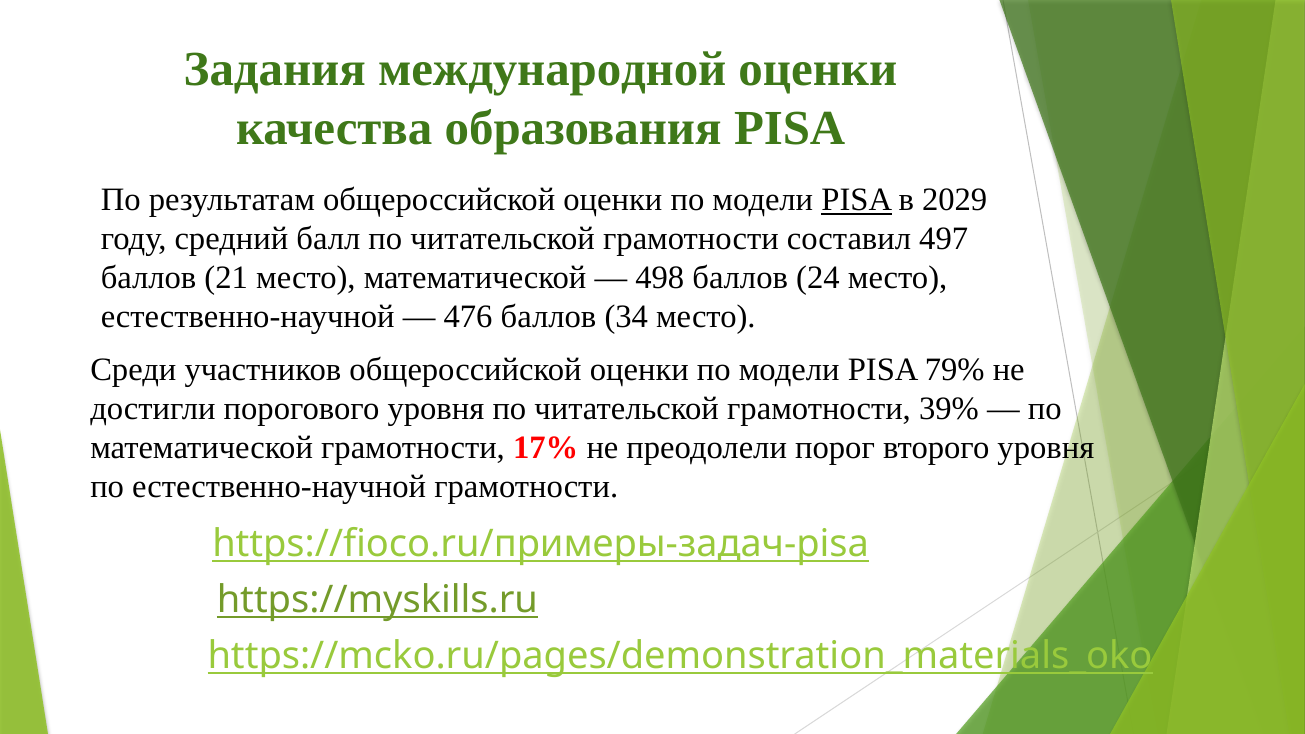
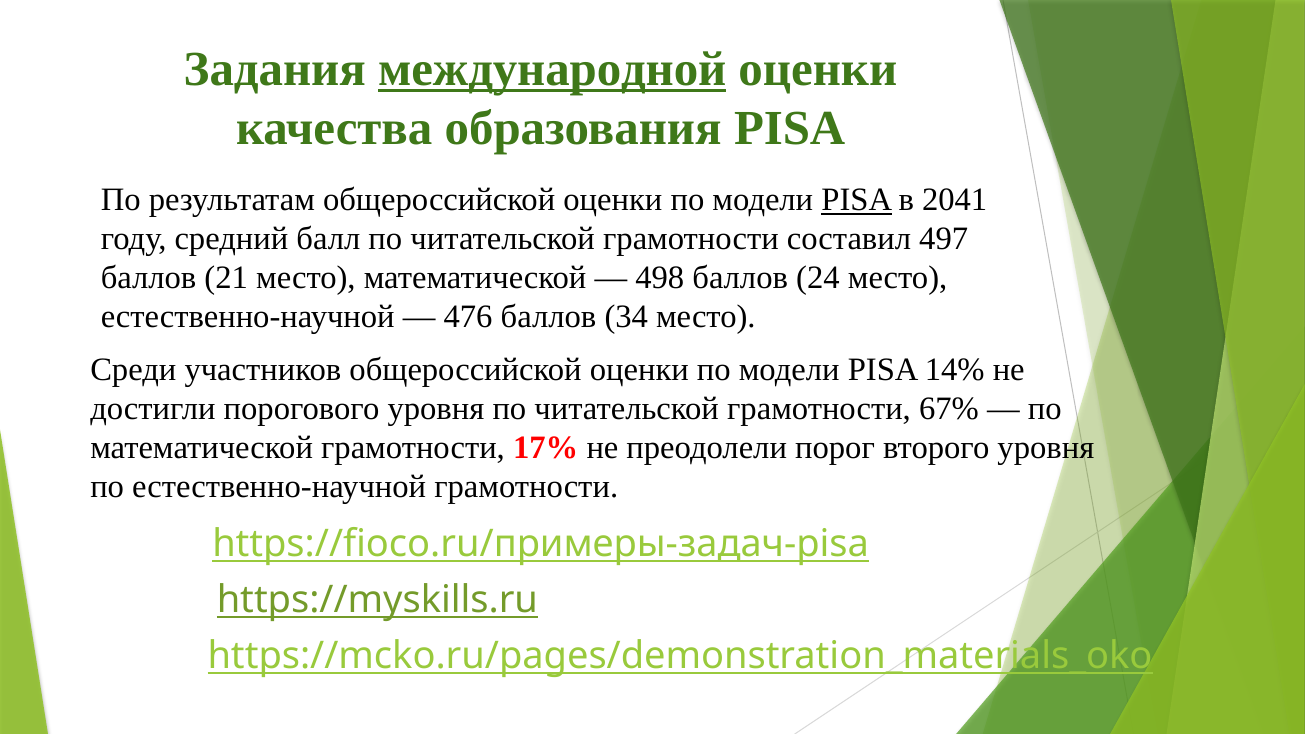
международной underline: none -> present
2029: 2029 -> 2041
79%: 79% -> 14%
39%: 39% -> 67%
